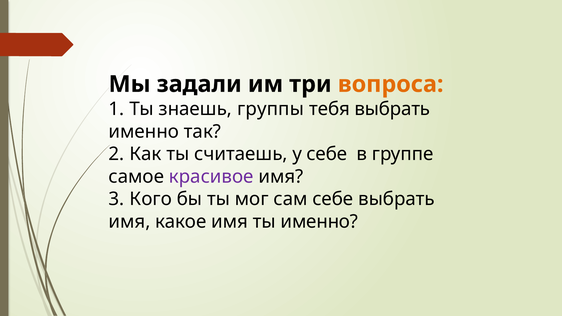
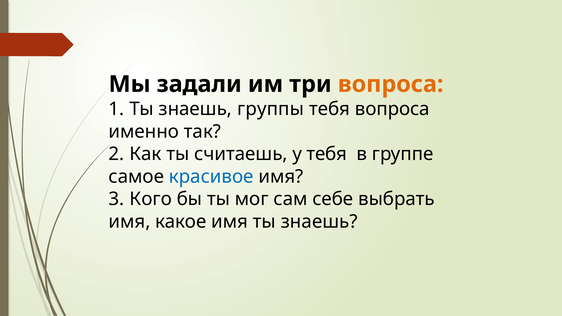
тебя выбрать: выбрать -> вопроса
у себе: себе -> тебя
красивое colour: purple -> blue
имя ты именно: именно -> знаешь
